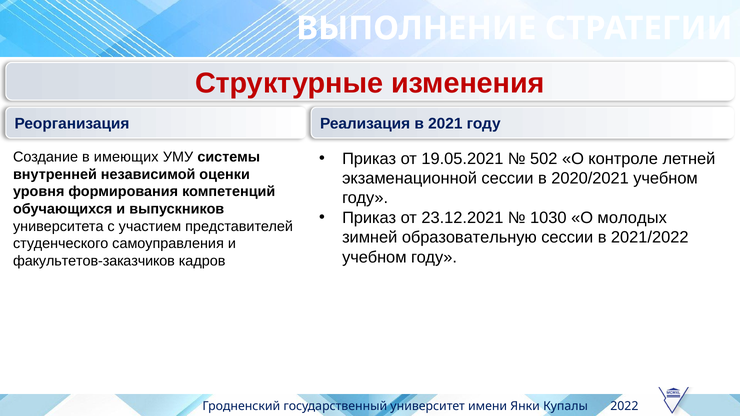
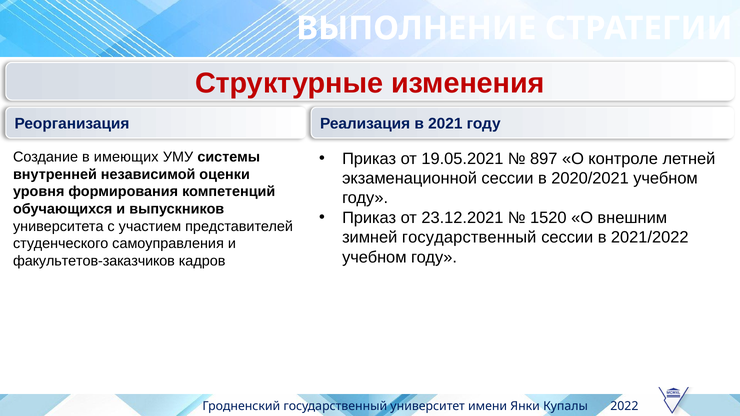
502: 502 -> 897
1030: 1030 -> 1520
молодых: молодых -> внешним
зимней образовательную: образовательную -> государственный
